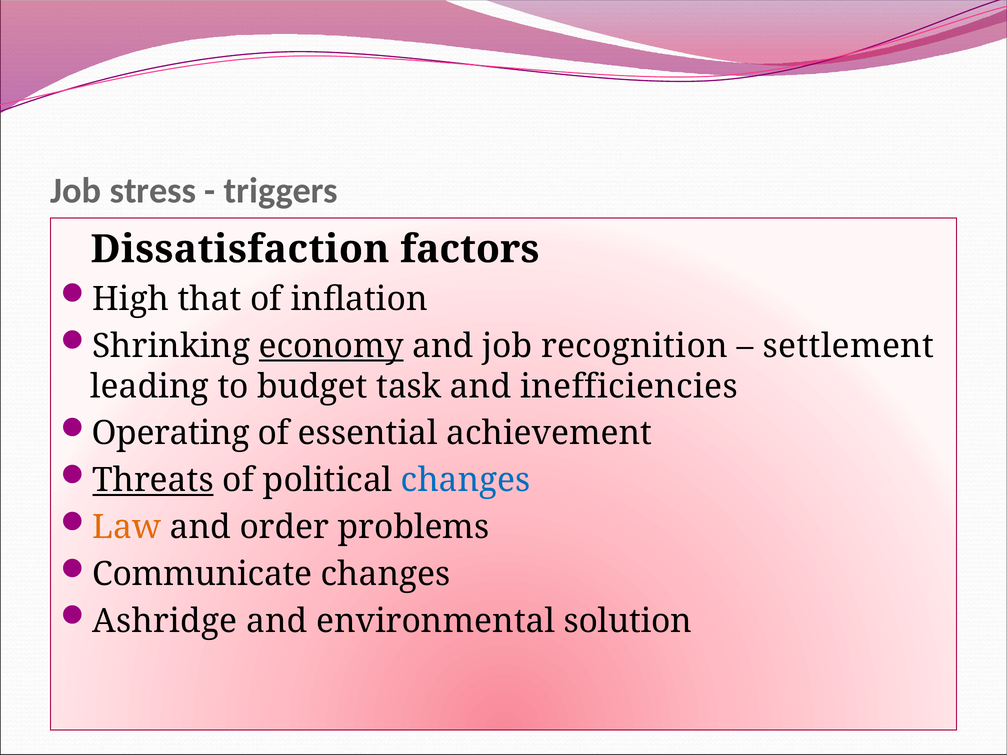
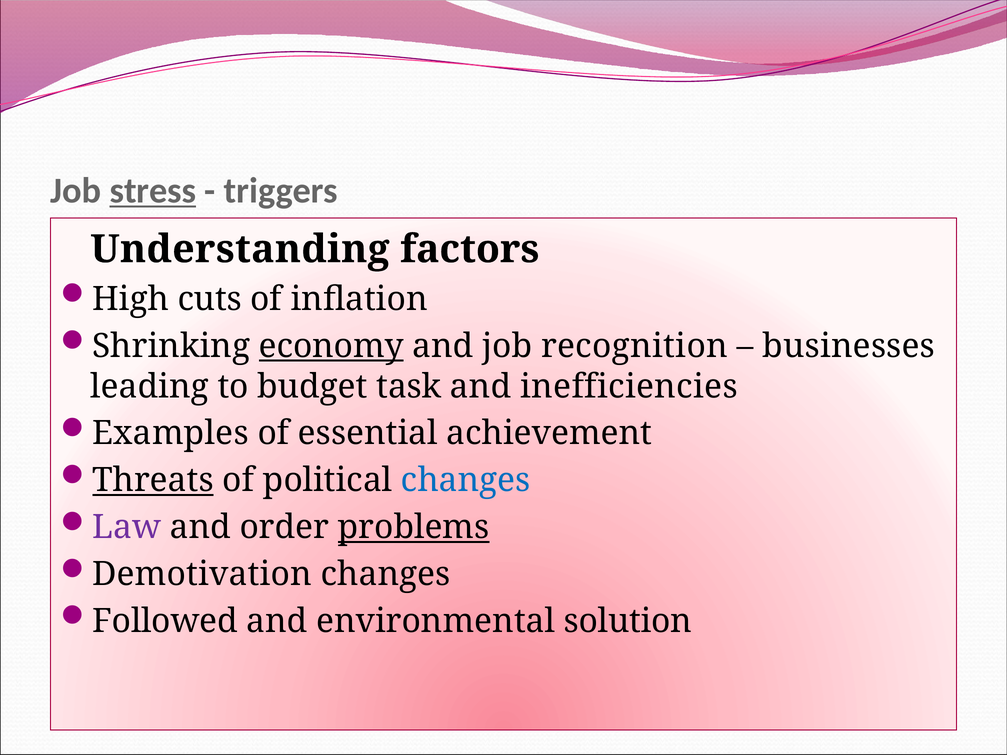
stress underline: none -> present
Dissatisfaction: Dissatisfaction -> Understanding
that: that -> cuts
settlement: settlement -> businesses
Operating: Operating -> Examples
Law colour: orange -> purple
problems underline: none -> present
Communicate: Communicate -> Demotivation
Ashridge: Ashridge -> Followed
